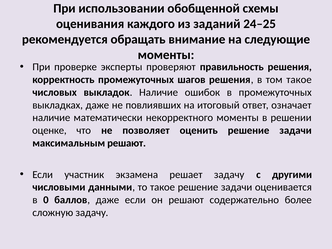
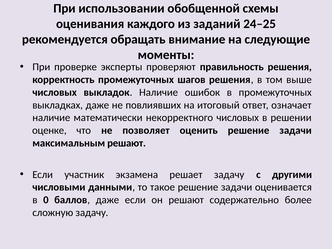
том такое: такое -> выше
некорректного моменты: моменты -> числовых
